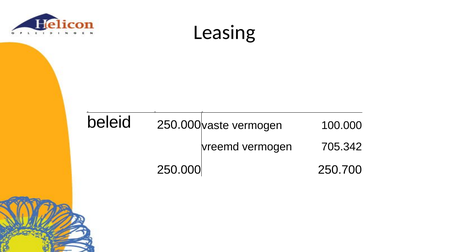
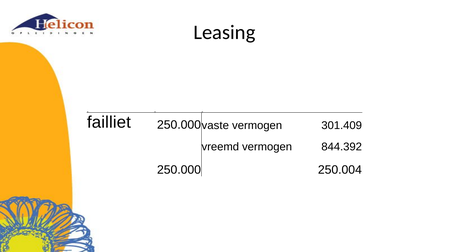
beleid: beleid -> failliet
100.000: 100.000 -> 301.409
705.342: 705.342 -> 844.392
250.700: 250.700 -> 250.004
